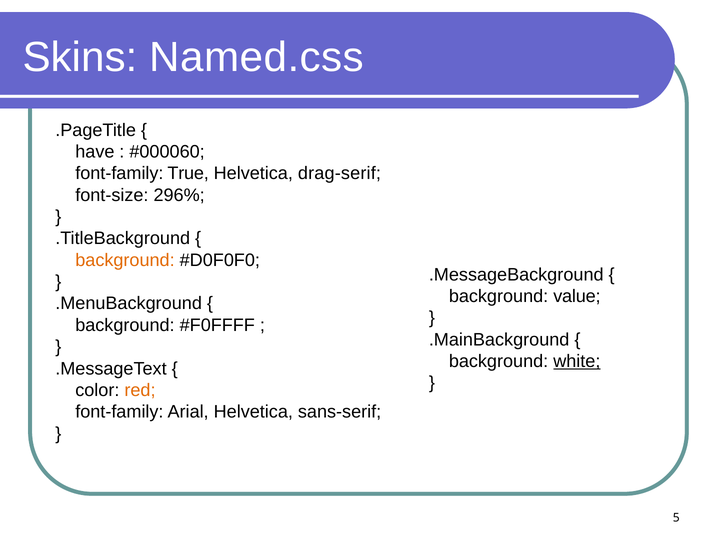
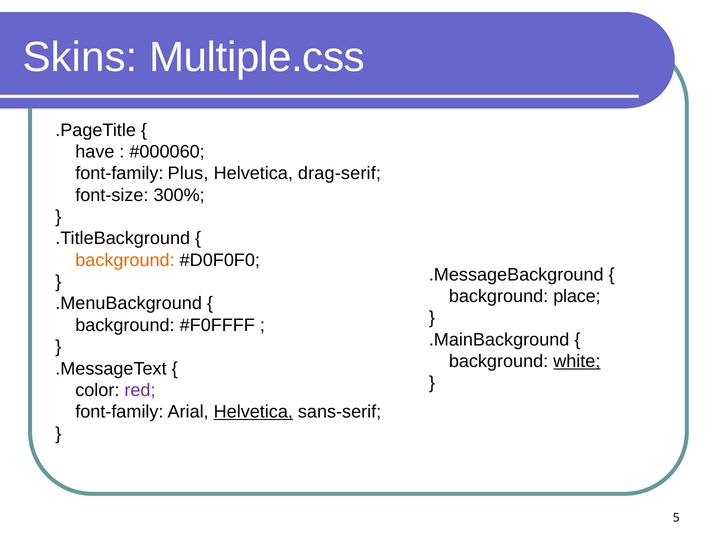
Named.css: Named.css -> Multiple.css
True: True -> Plus
296%: 296% -> 300%
value: value -> place
red colour: orange -> purple
Helvetica at (253, 412) underline: none -> present
